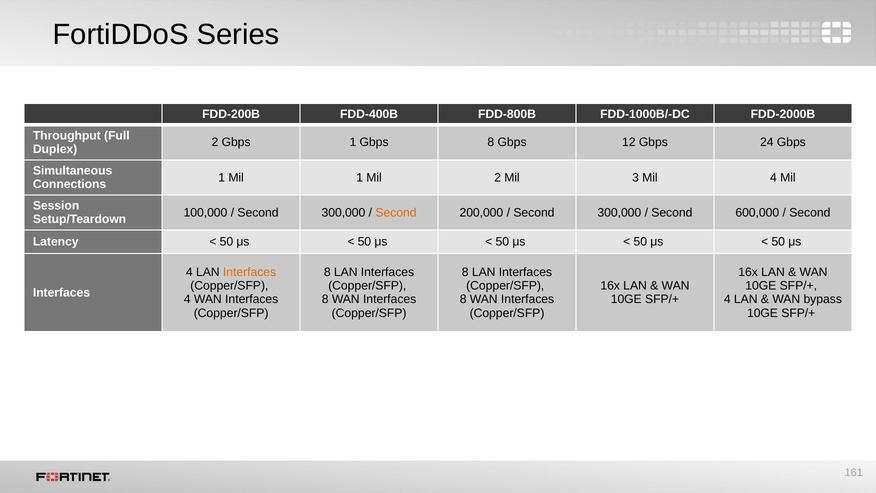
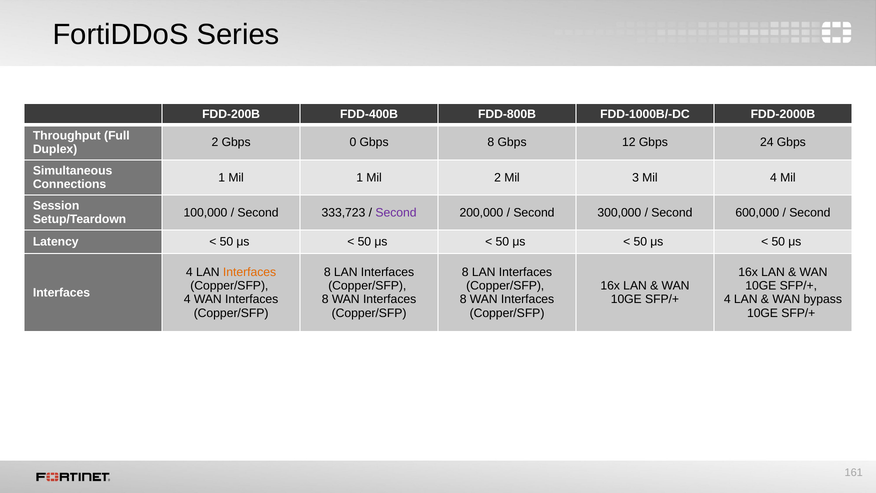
Gbps 1: 1 -> 0
300,000 at (343, 212): 300,000 -> 333,723
Second at (396, 212) colour: orange -> purple
